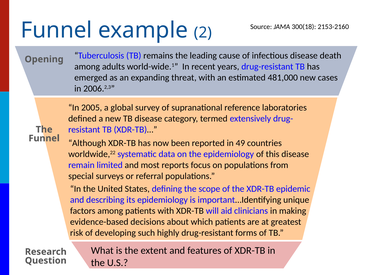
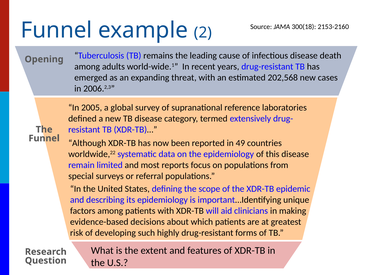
481,000: 481,000 -> 202,568
